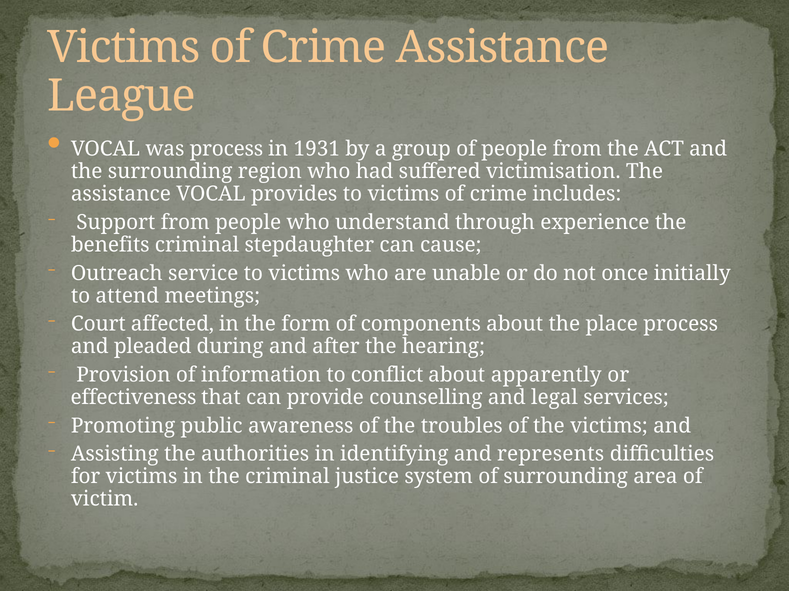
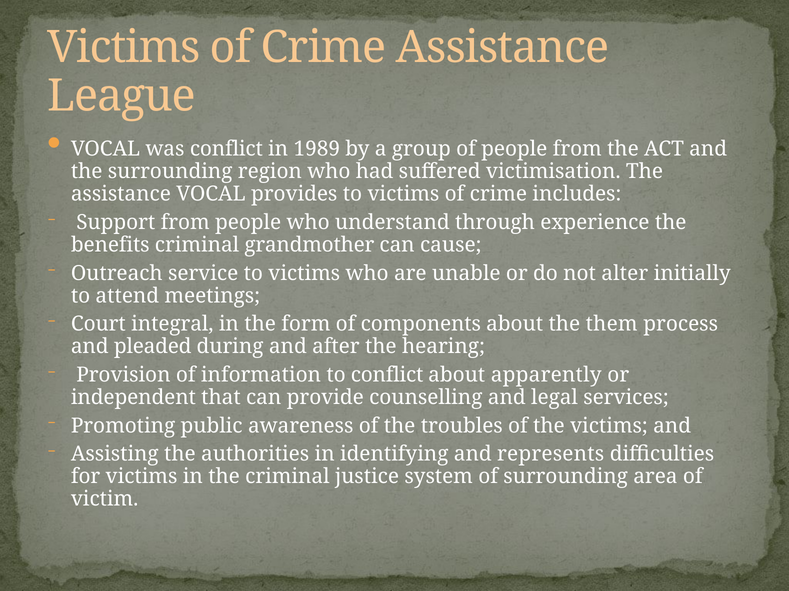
was process: process -> conflict
1931: 1931 -> 1989
stepdaughter: stepdaughter -> grandmother
once: once -> alter
affected: affected -> integral
place: place -> them
effectiveness: effectiveness -> independent
